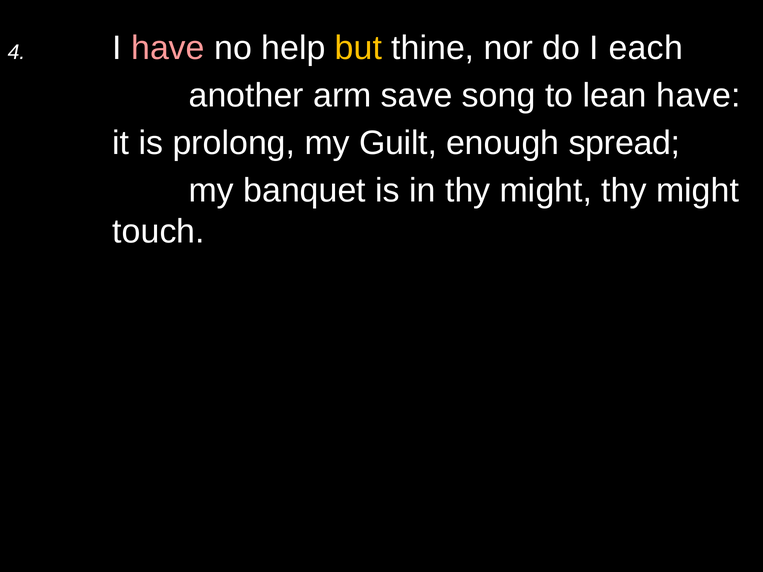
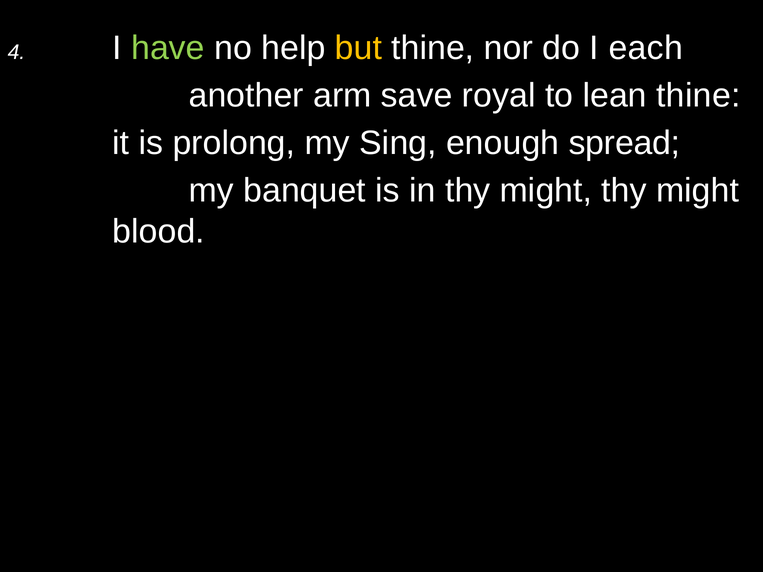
have at (168, 48) colour: pink -> light green
song: song -> royal
lean have: have -> thine
Guilt: Guilt -> Sing
touch: touch -> blood
